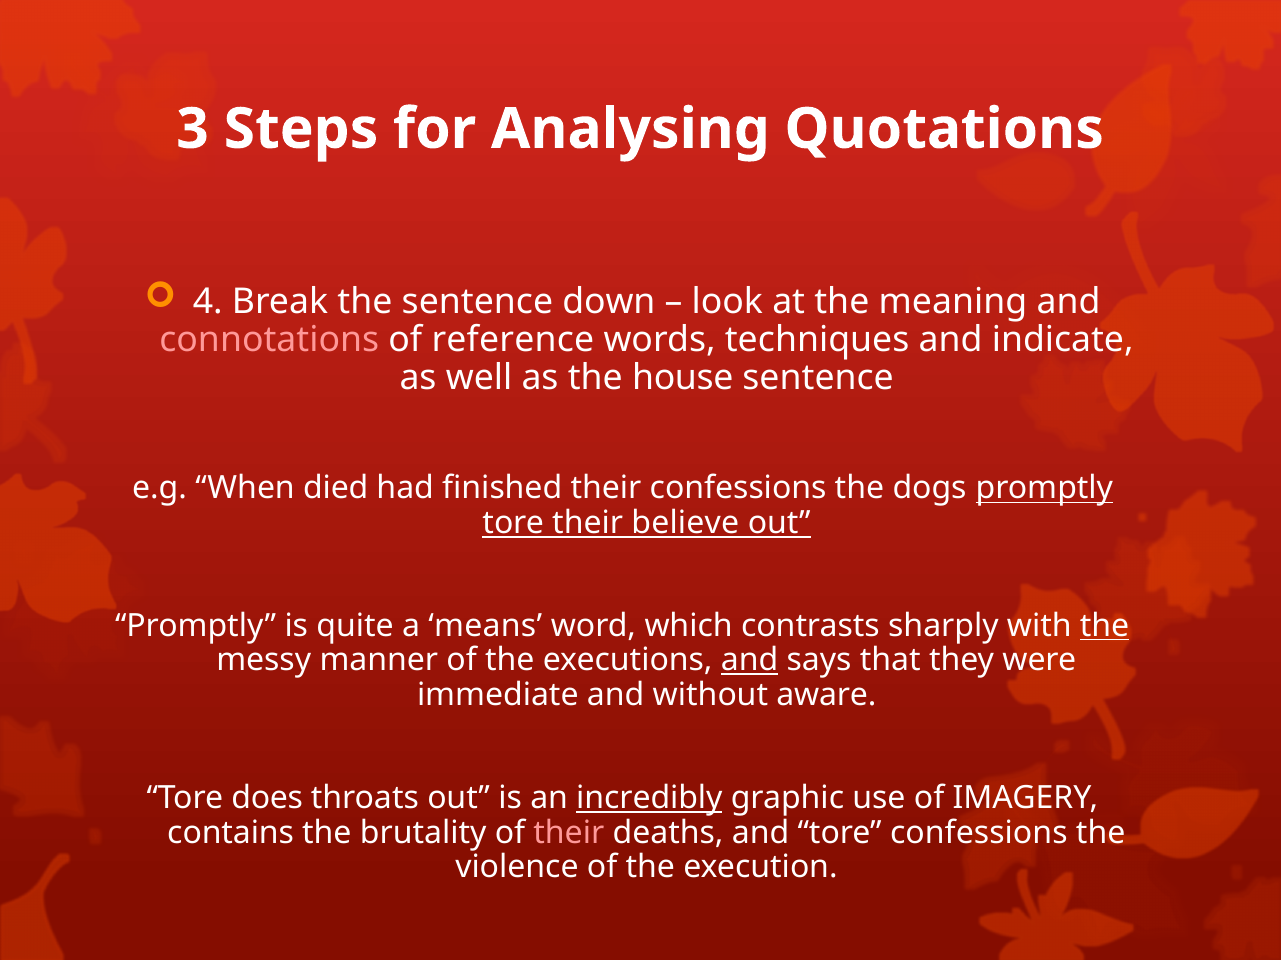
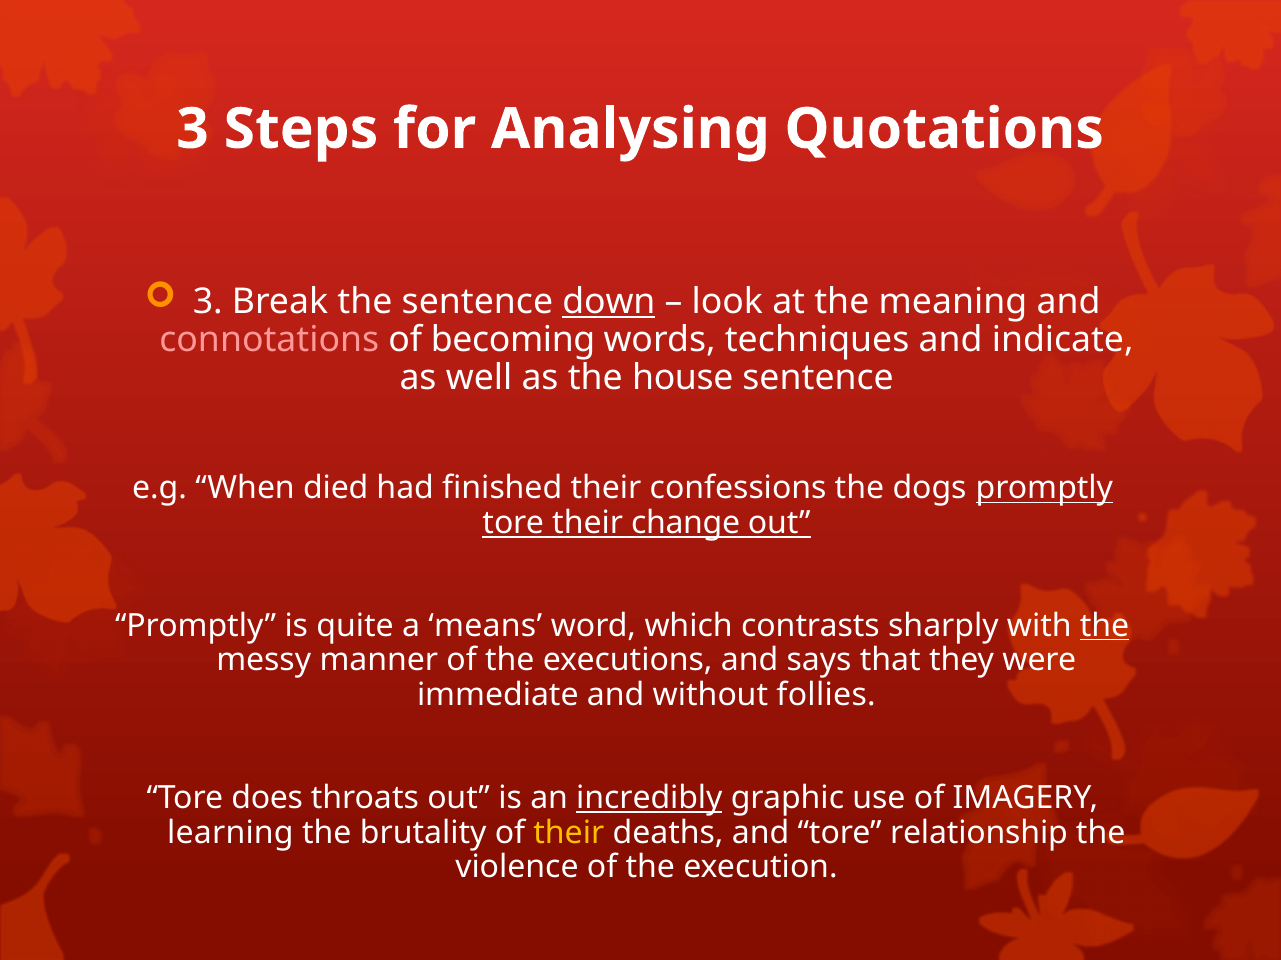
4 at (208, 302): 4 -> 3
down underline: none -> present
reference: reference -> becoming
believe: believe -> change
and at (750, 661) underline: present -> none
aware: aware -> follies
contains: contains -> learning
their at (569, 833) colour: pink -> yellow
tore confessions: confessions -> relationship
